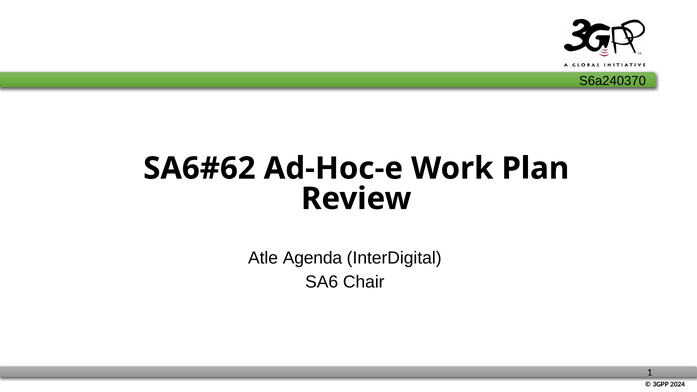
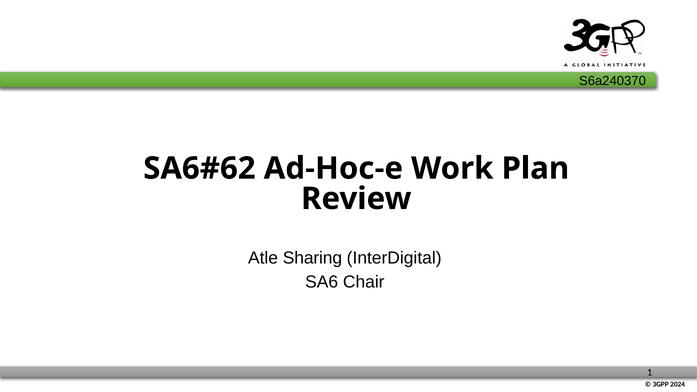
Agenda: Agenda -> Sharing
